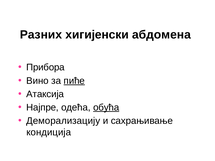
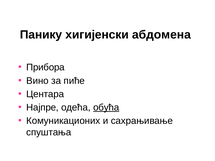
Разних: Разних -> Панику
пиће underline: present -> none
Атаксија: Атаксија -> Центара
Деморализацију: Деморализацију -> Комуникационих
кондиција: кондиција -> спуштања
